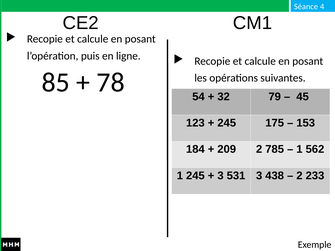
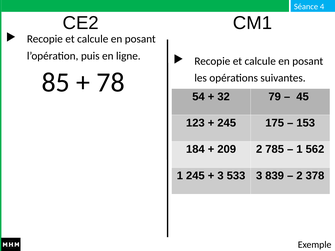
531: 531 -> 533
438: 438 -> 839
233: 233 -> 378
